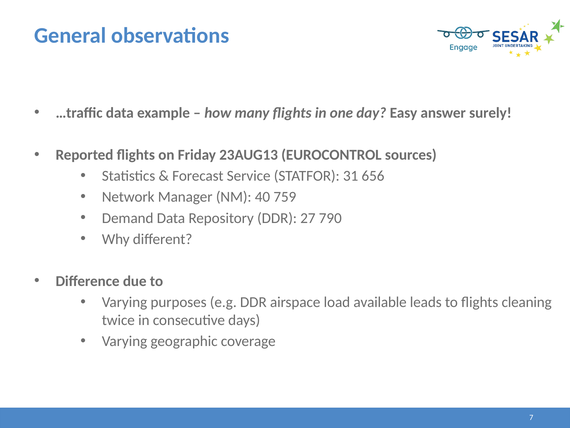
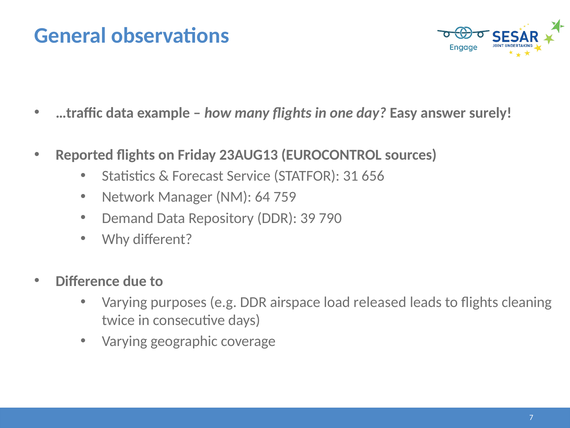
40: 40 -> 64
27: 27 -> 39
available: available -> released
